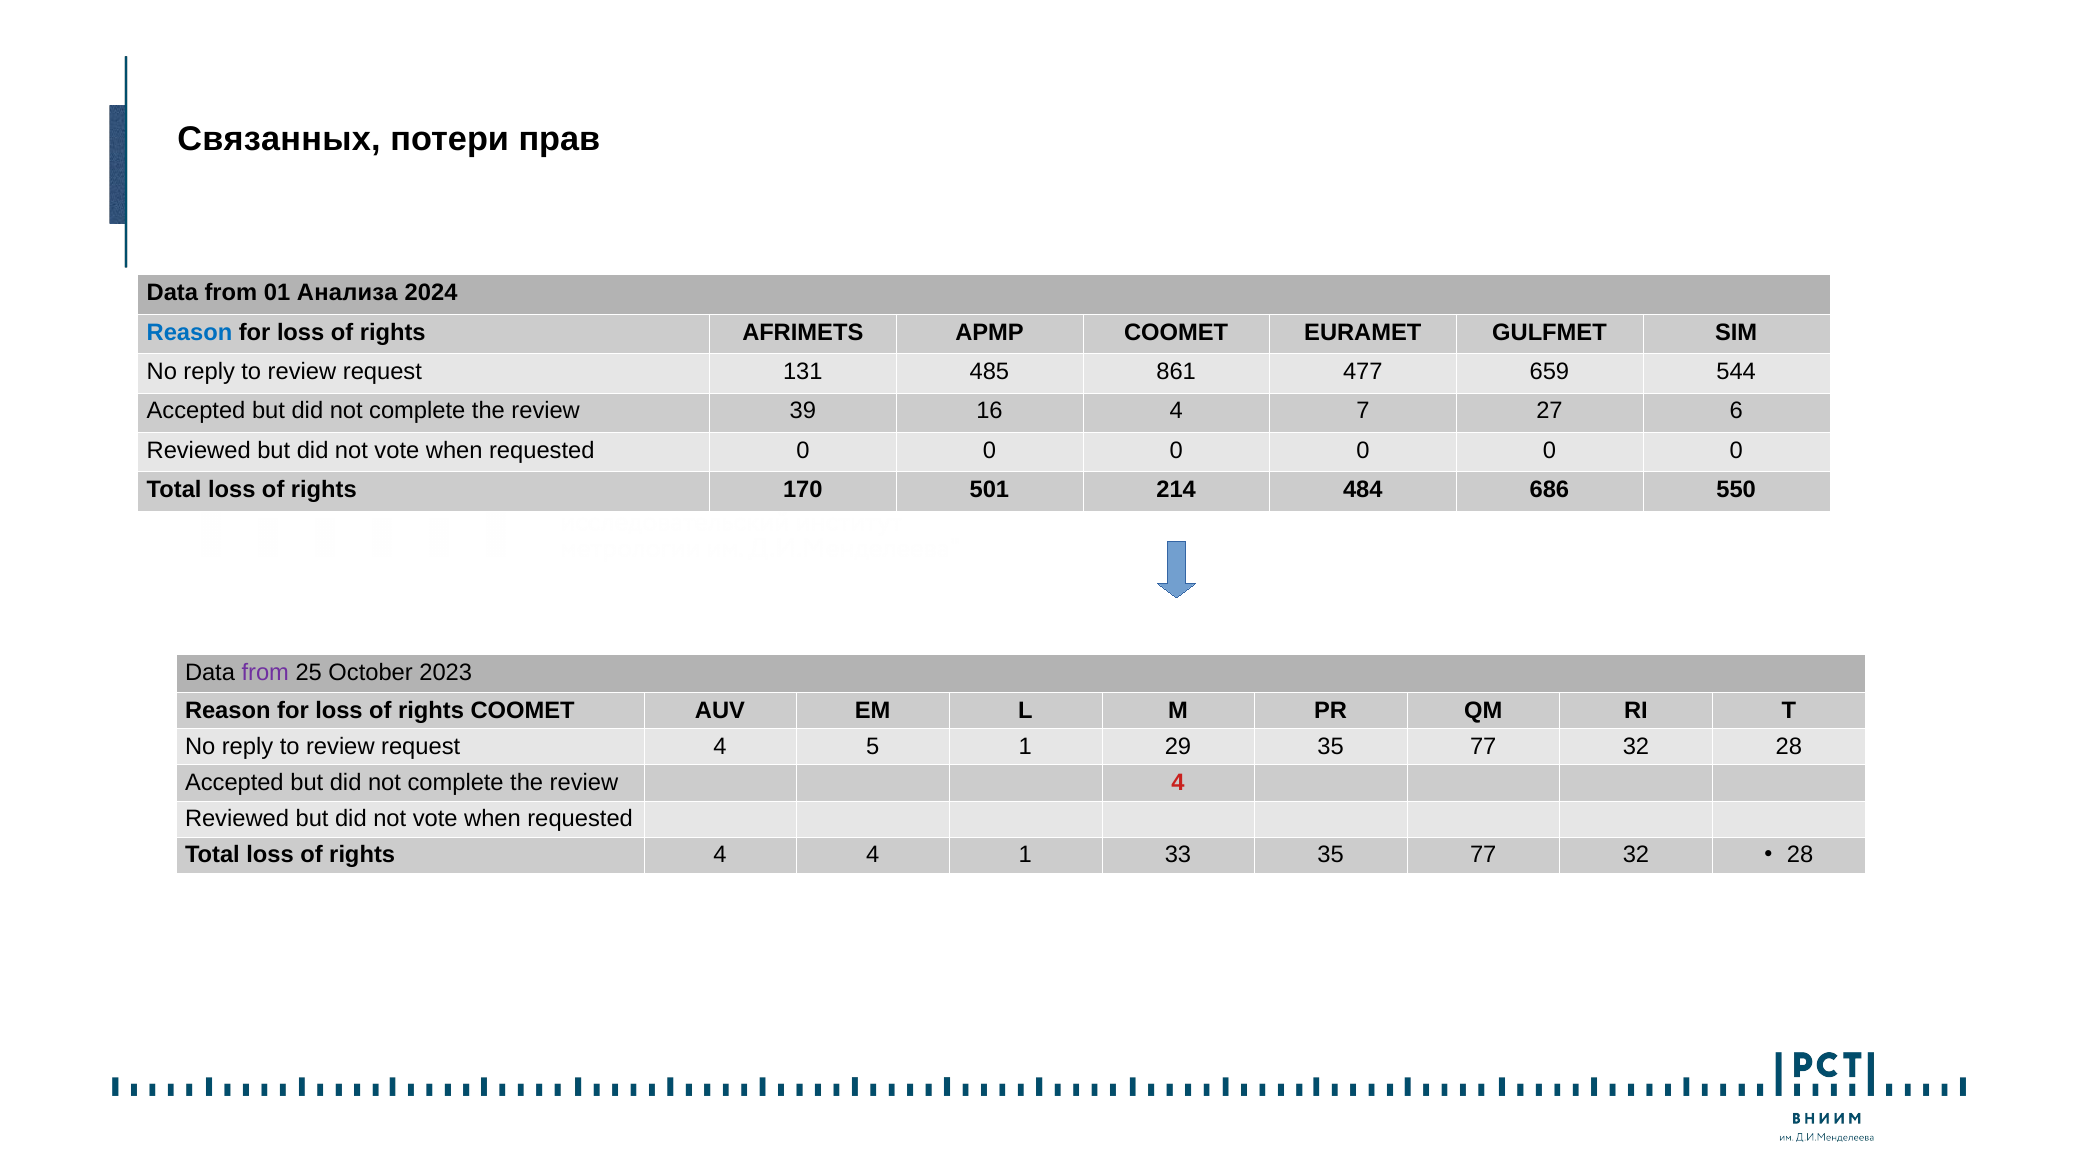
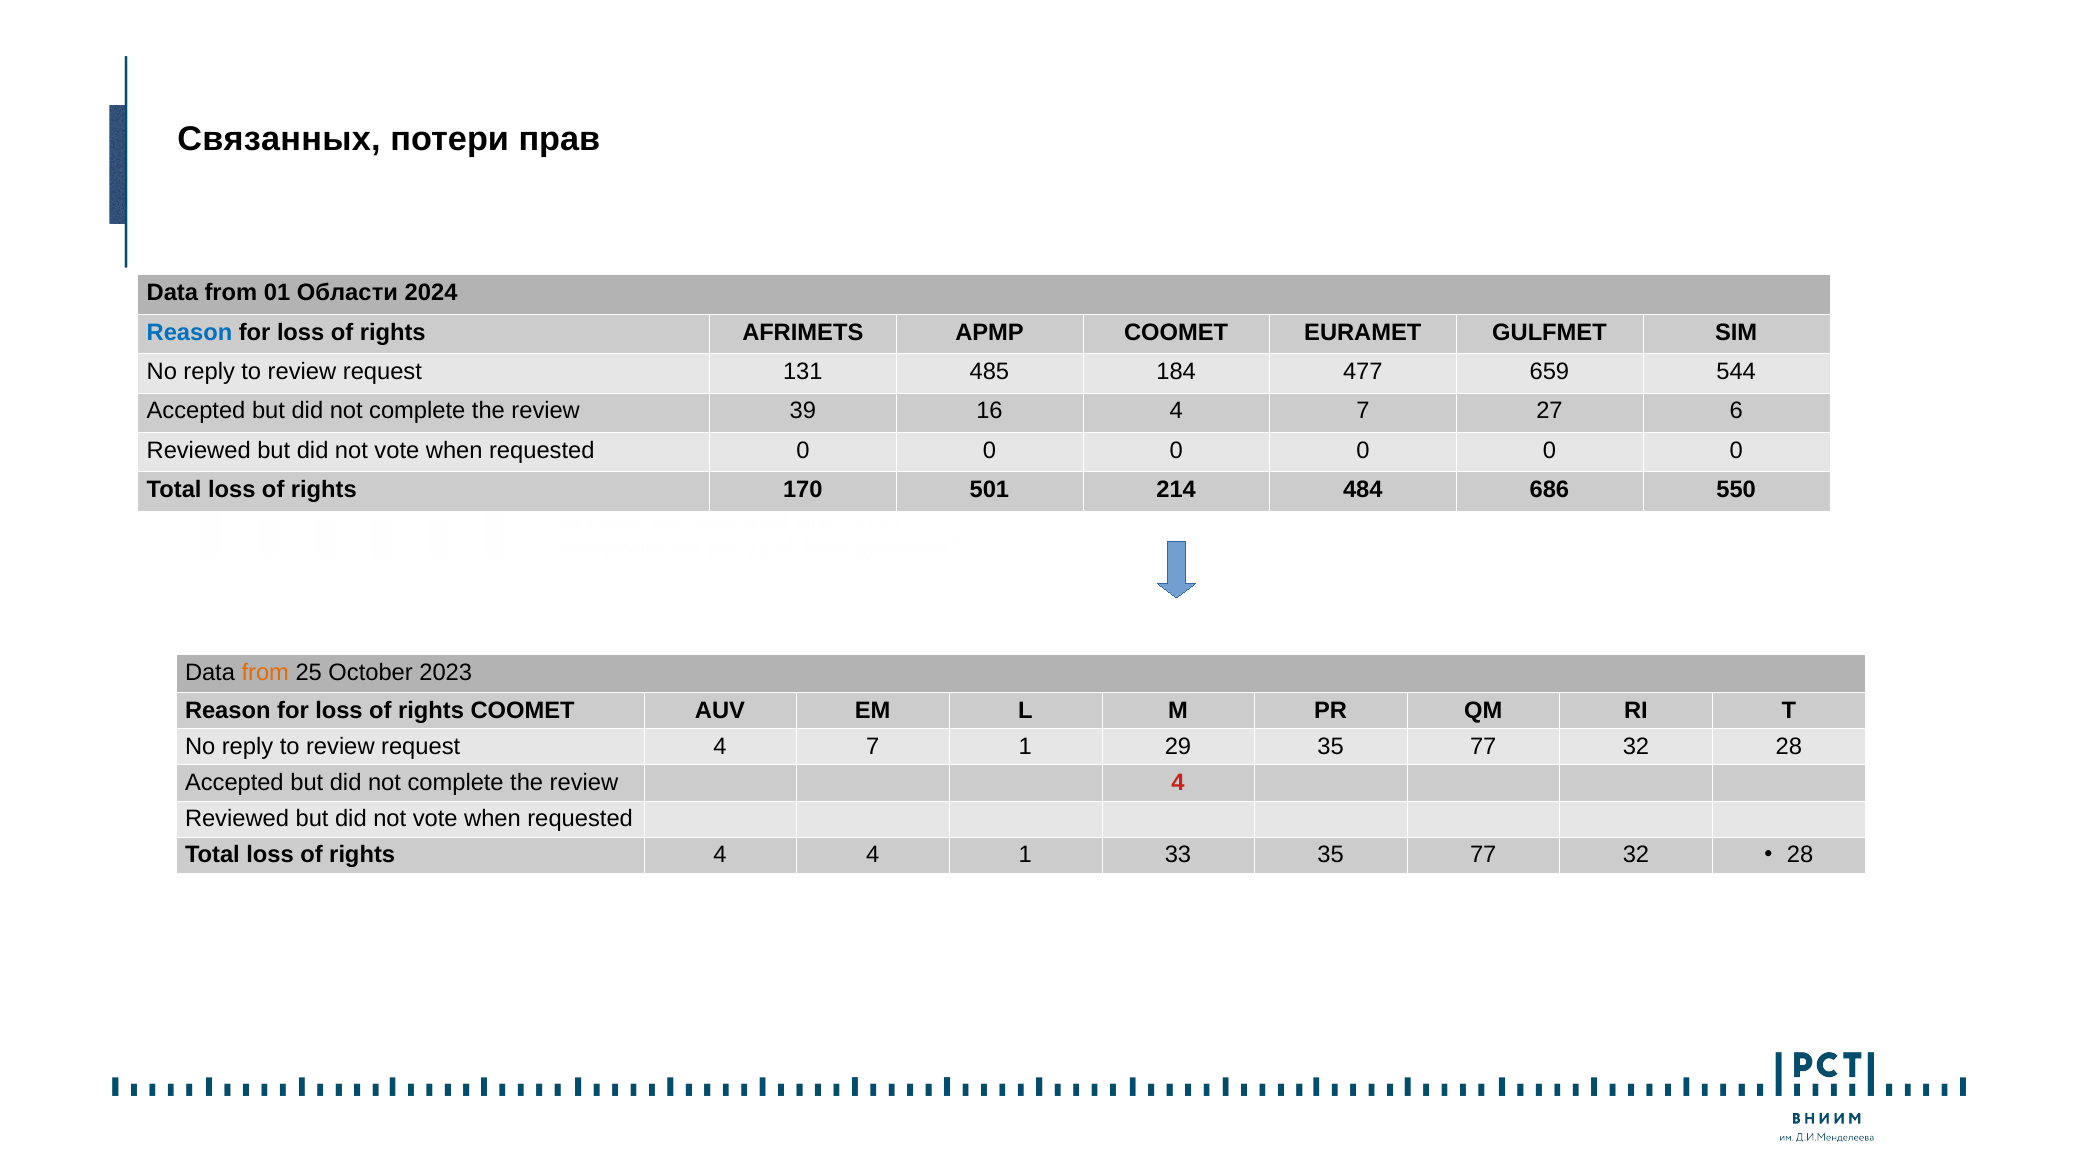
Анализа: Анализа -> Области
861: 861 -> 184
from at (265, 673) colour: purple -> orange
request 4 5: 5 -> 7
